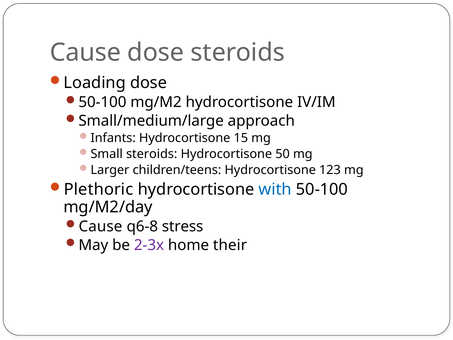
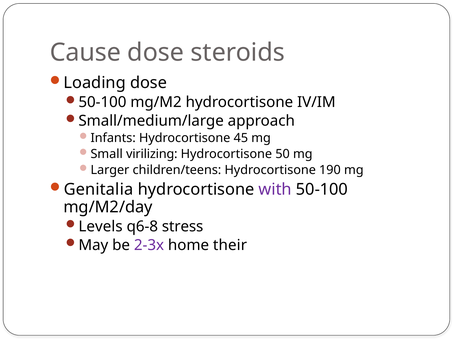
15: 15 -> 45
Small steroids: steroids -> virilizing
123: 123 -> 190
Plethoric: Plethoric -> Genitalia
with colour: blue -> purple
Cause at (100, 226): Cause -> Levels
